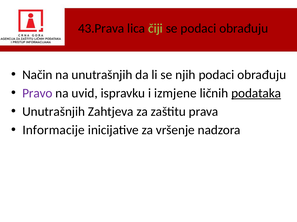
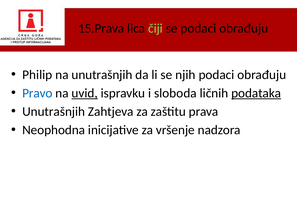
43.Prava: 43.Prava -> 15.Prava
Način: Način -> Philip
Pravo colour: purple -> blue
uvid underline: none -> present
izmjene: izmjene -> sloboda
Informacije: Informacije -> Neophodna
